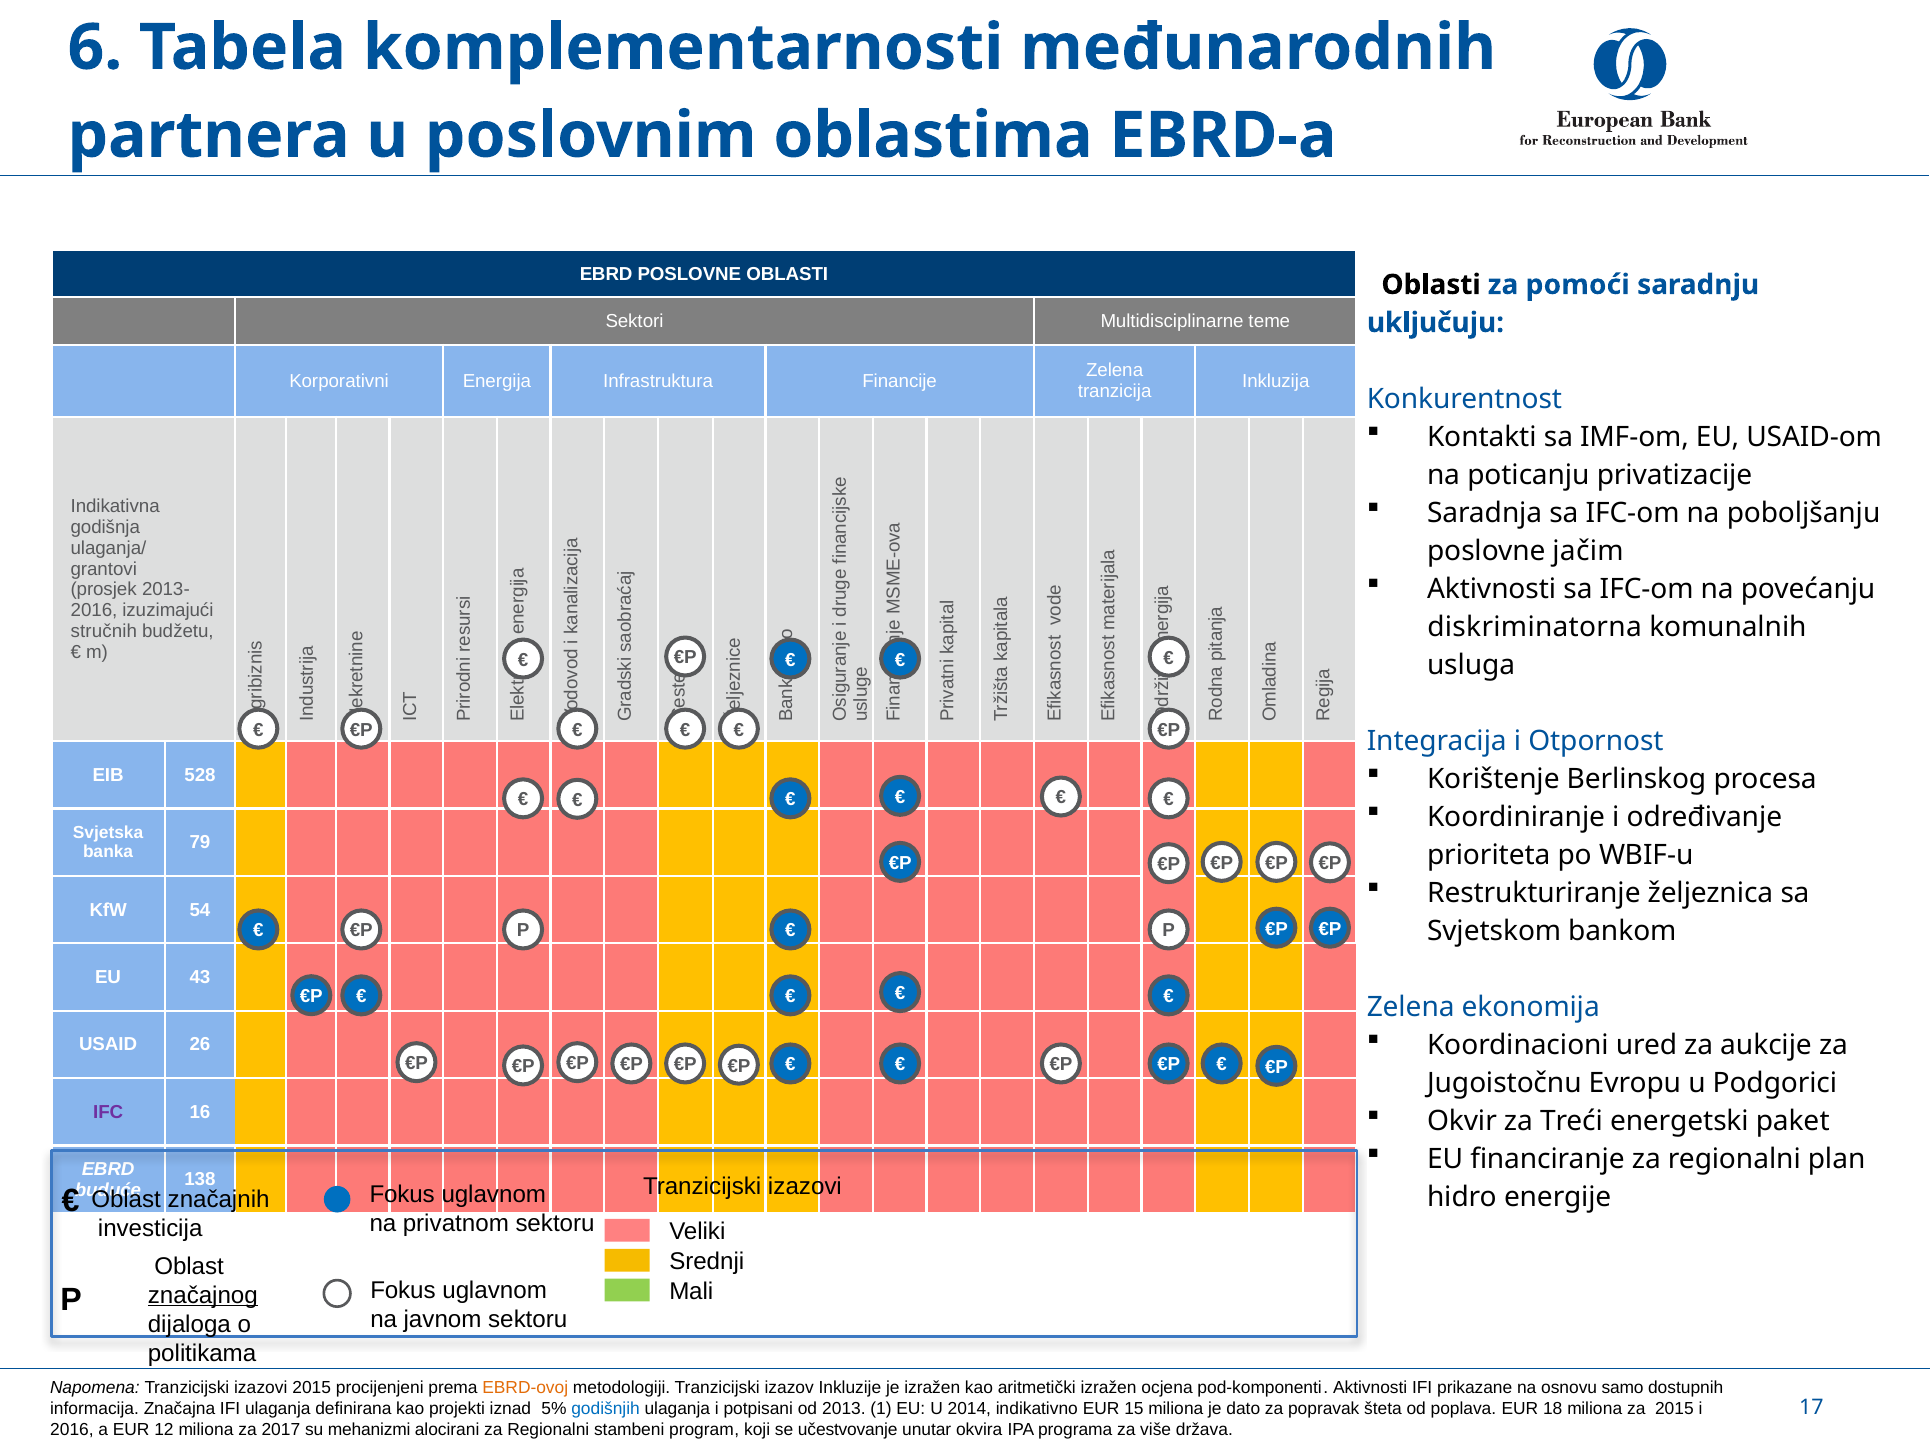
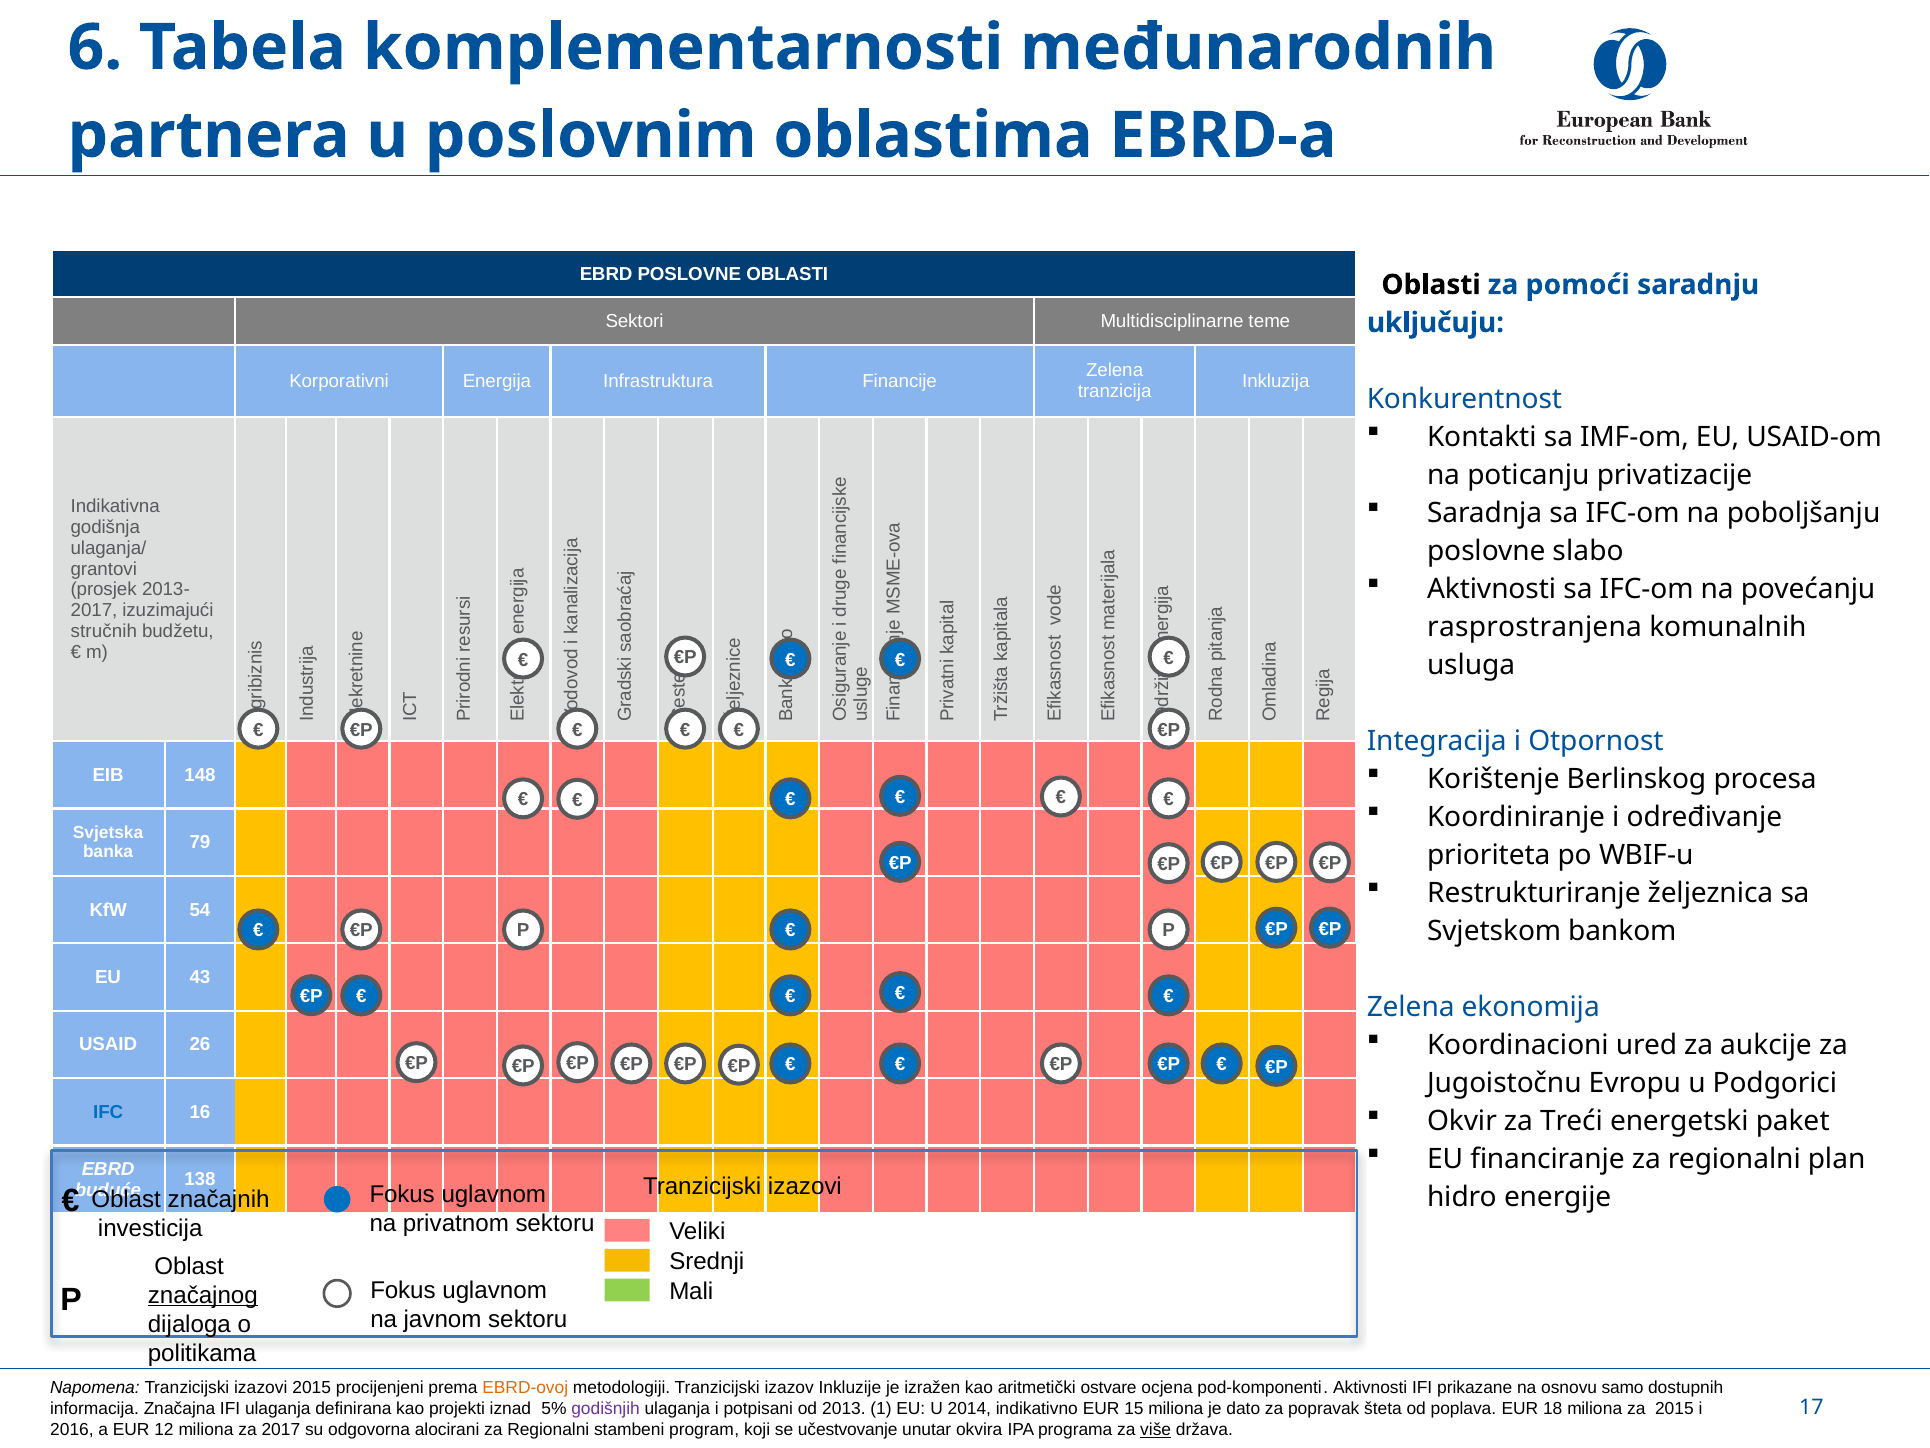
jačim: jačim -> slabo
2016 at (94, 610): 2016 -> 2017
diskriminatorna: diskriminatorna -> rasprostranjena
528: 528 -> 148
IFC colour: purple -> blue
aritmetički izražen: izražen -> ostvare
godišnjih colour: blue -> purple
mehanizmi: mehanizmi -> odgovorna
više underline: none -> present
